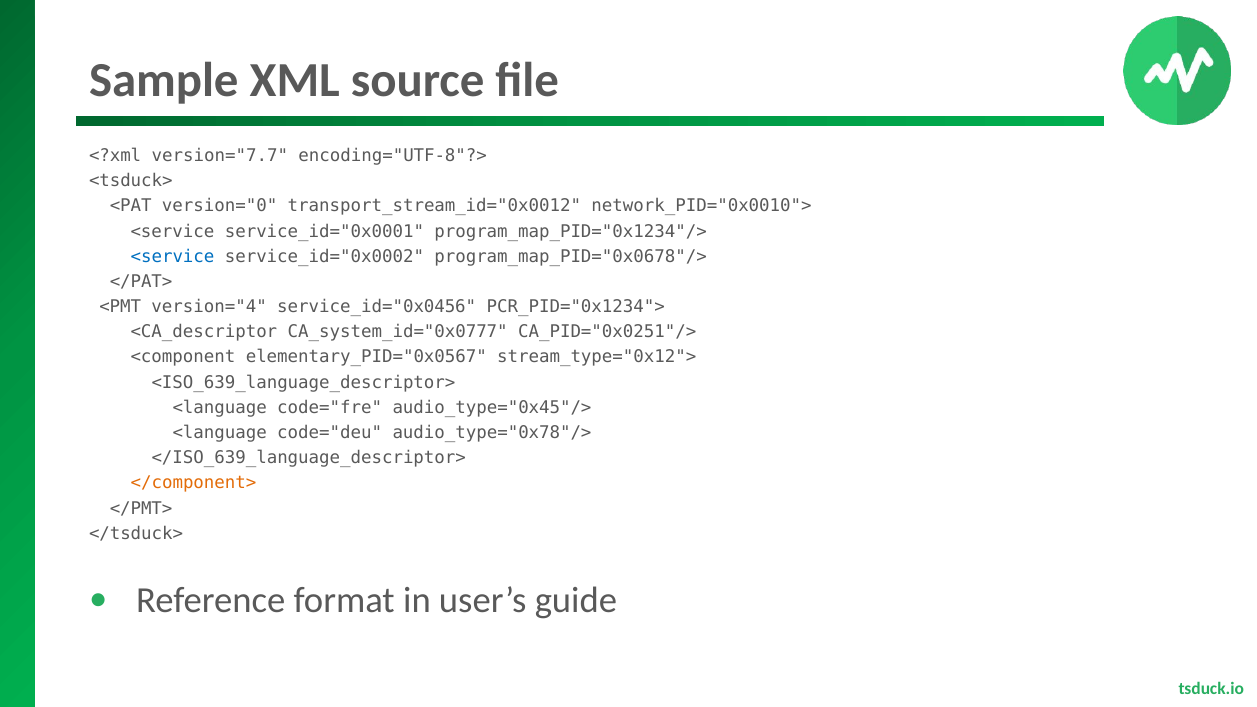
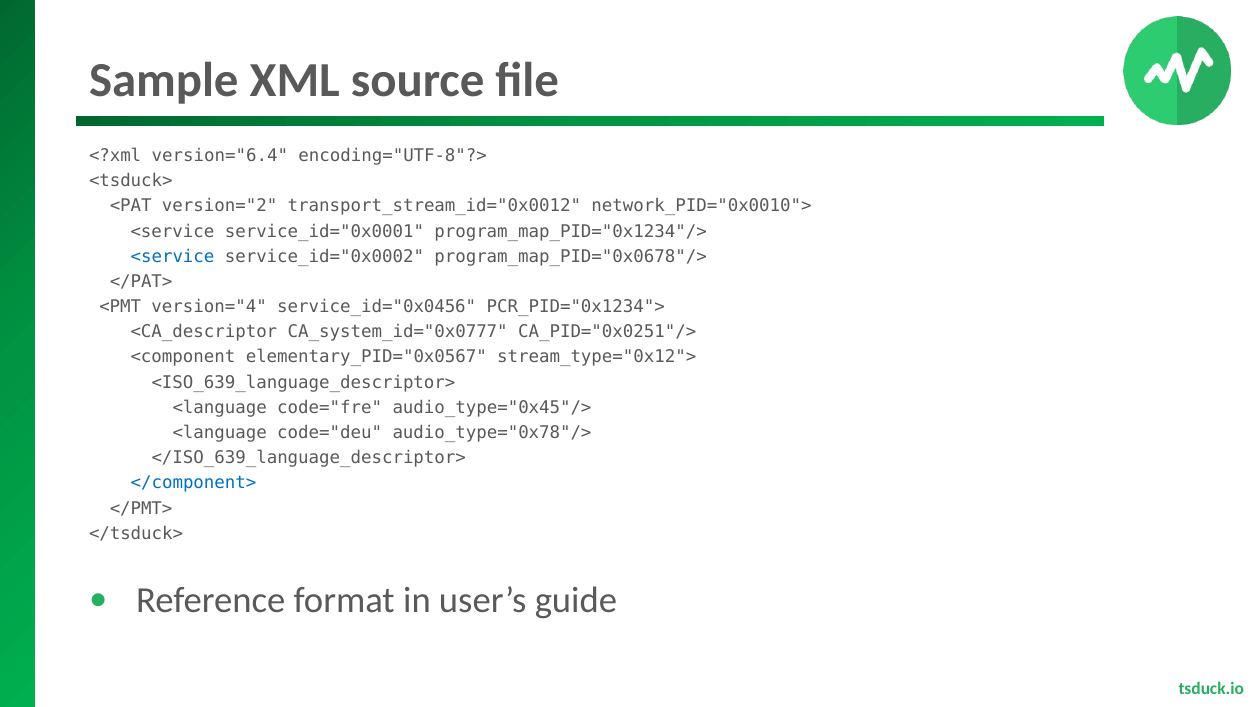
version="7.7: version="7.7 -> version="6.4
version="0: version="0 -> version="2
</component> colour: orange -> blue
